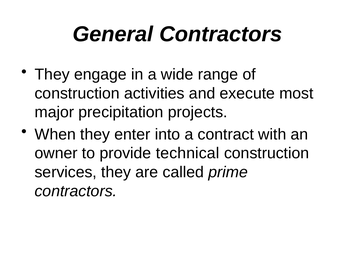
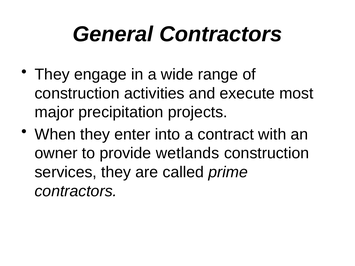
technical: technical -> wetlands
